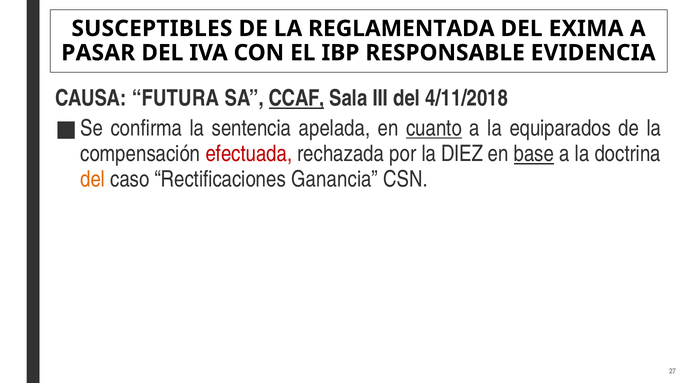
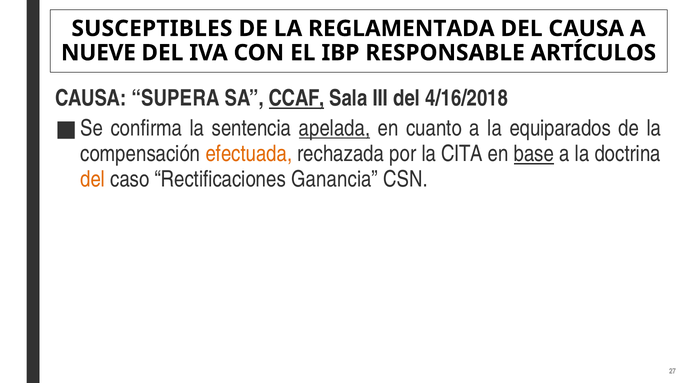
DEL EXIMA: EXIMA -> CAUSA
PASAR: PASAR -> NUEVE
EVIDENCIA: EVIDENCIA -> ARTÍCULOS
FUTURA: FUTURA -> SUPERA
4/11/2018: 4/11/2018 -> 4/16/2018
apelada underline: none -> present
cuanto underline: present -> none
efectuada colour: red -> orange
DIEZ: DIEZ -> CITA
